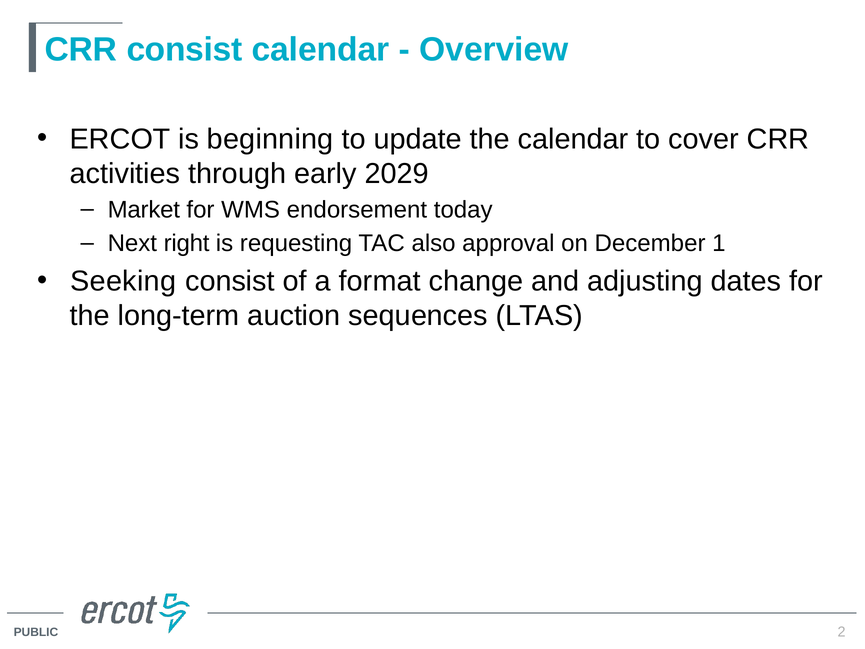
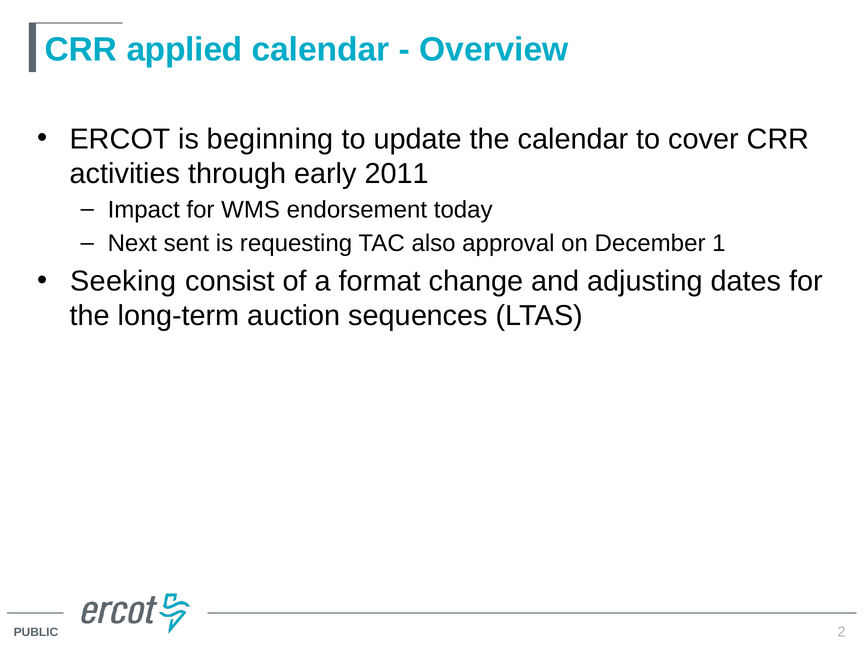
CRR consist: consist -> applied
2029: 2029 -> 2011
Market: Market -> Impact
right: right -> sent
